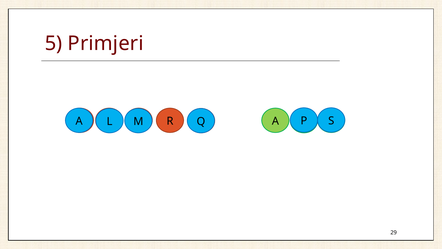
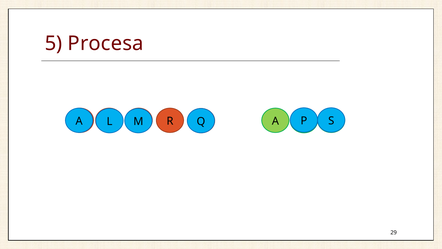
Primjeri: Primjeri -> Procesa
